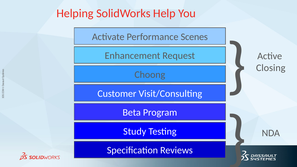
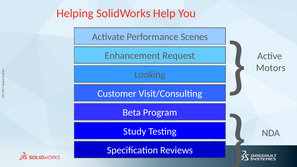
Closing: Closing -> Motors
Choong: Choong -> Looking
